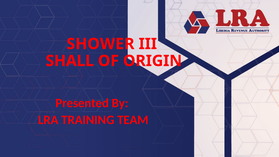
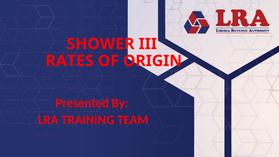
SHALL: SHALL -> RATES
